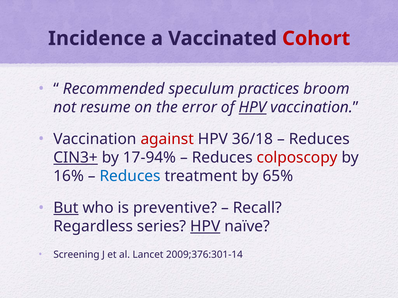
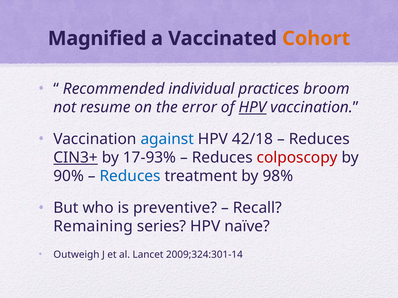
Incidence: Incidence -> Magnified
Cohort colour: red -> orange
speculum: speculum -> individual
against colour: red -> blue
36/18: 36/18 -> 42/18
17-94%: 17-94% -> 17-93%
16%: 16% -> 90%
65%: 65% -> 98%
But underline: present -> none
Regardless: Regardless -> Remaining
HPV at (205, 227) underline: present -> none
Screening: Screening -> Outweigh
2009;376:301-14: 2009;376:301-14 -> 2009;324:301-14
